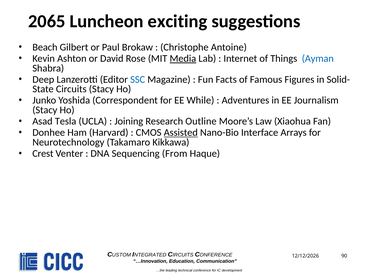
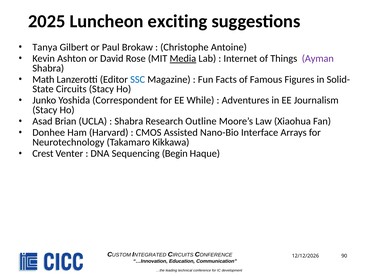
2065: 2065 -> 2025
Beach: Beach -> Tanya
Ayman colour: blue -> purple
Deep: Deep -> Math
Tesla: Tesla -> Brian
Joining at (129, 121): Joining -> Shabra
Assisted underline: present -> none
From: From -> Begin
